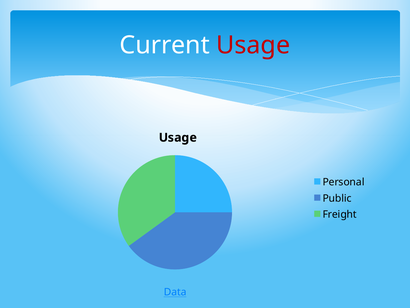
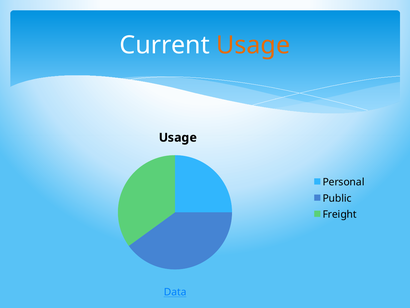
Usage at (253, 45) colour: red -> orange
